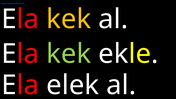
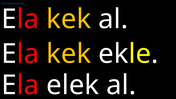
kek at (69, 54) colour: light green -> yellow
